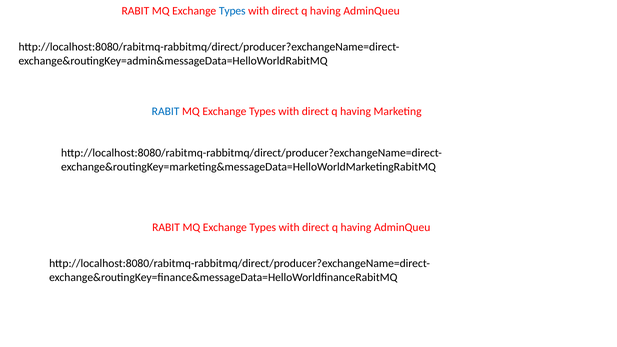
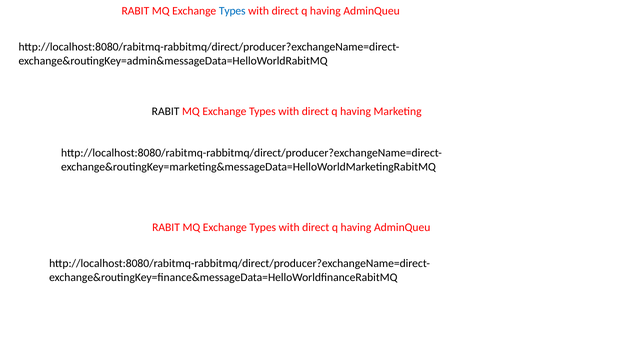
RABIT at (166, 111) colour: blue -> black
